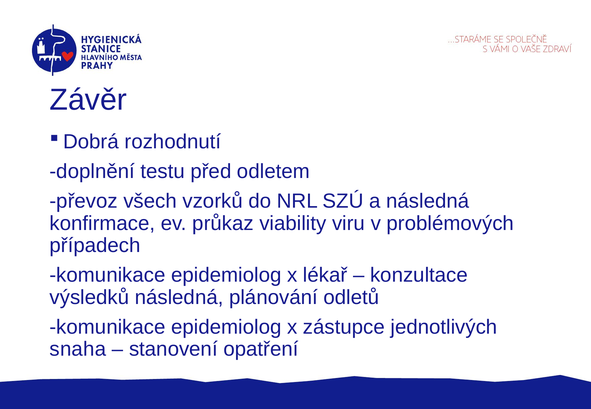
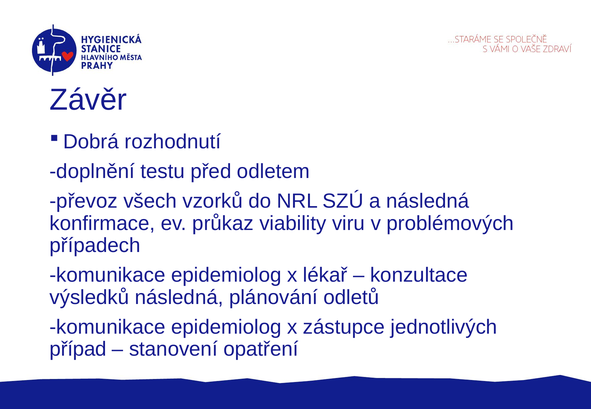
snaha: snaha -> případ
